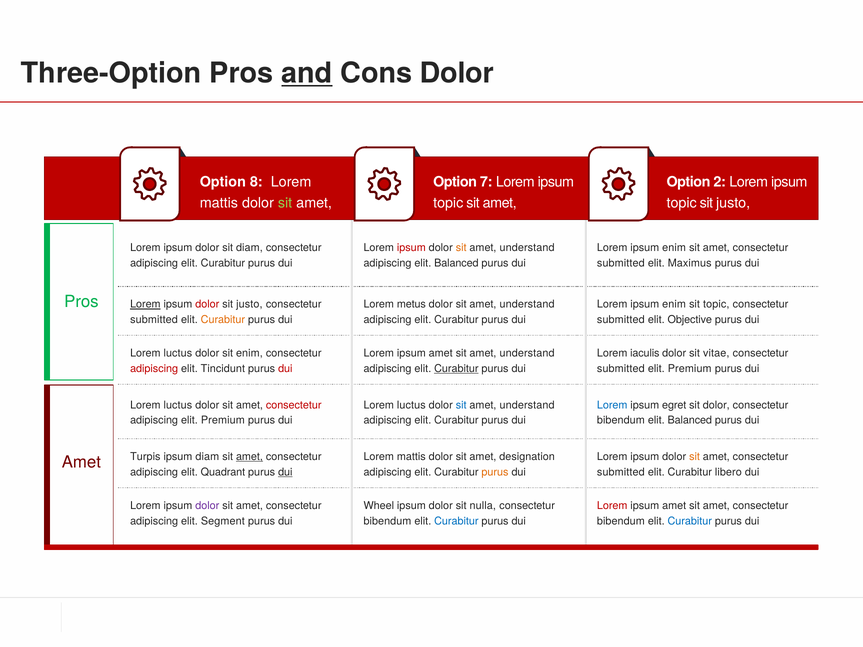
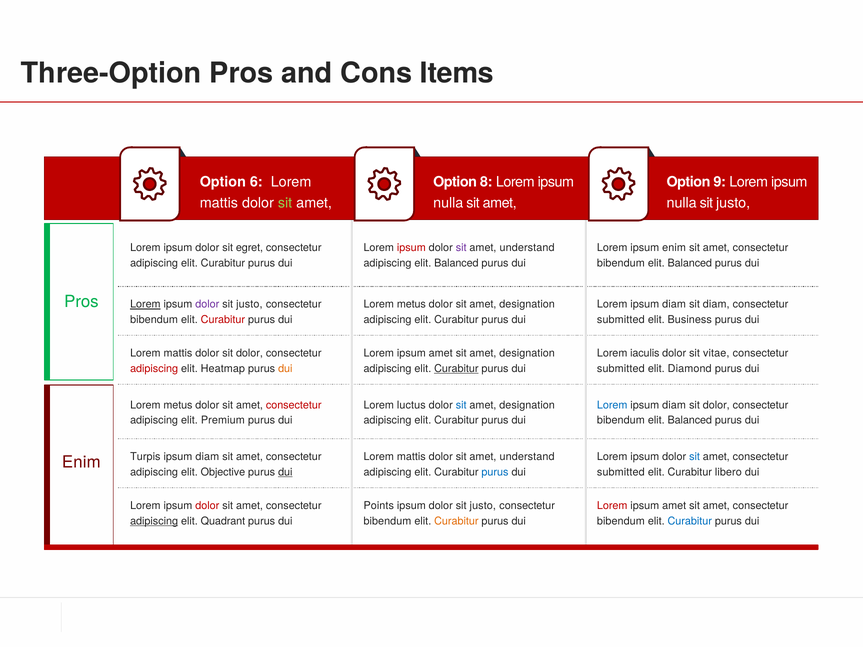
and underline: present -> none
Cons Dolor: Dolor -> Items
8: 8 -> 6
7: 7 -> 8
2: 2 -> 9
topic at (448, 203): topic -> nulla
topic at (682, 203): topic -> nulla
sit diam: diam -> egret
sit at (461, 248) colour: orange -> purple
submitted at (621, 263): submitted -> bibendum
Maximus at (690, 263): Maximus -> Balanced
dolor at (207, 304) colour: red -> purple
understand at (527, 304): understand -> designation
enim at (674, 304): enim -> diam
sit topic: topic -> diam
submitted at (154, 320): submitted -> bibendum
Curabitur at (223, 320) colour: orange -> red
Objective: Objective -> Business
luctus at (178, 353): luctus -> mattis
dolor sit enim: enim -> dolor
understand at (527, 353): understand -> designation
Tincidunt: Tincidunt -> Heatmap
dui at (285, 369) colour: red -> orange
Premium at (690, 369): Premium -> Diamond
luctus at (178, 405): luctus -> metus
understand at (527, 405): understand -> designation
egret at (674, 405): egret -> diam
amet at (249, 457) underline: present -> none
designation at (527, 457): designation -> understand
sit at (695, 457) colour: orange -> blue
Amet at (81, 462): Amet -> Enim
Quadrant: Quadrant -> Objective
purus at (495, 472) colour: orange -> blue
dolor at (207, 506) colour: purple -> red
Wheel: Wheel -> Points
nulla at (483, 506): nulla -> justo
adipiscing at (154, 521) underline: none -> present
Segment: Segment -> Quadrant
Curabitur at (456, 521) colour: blue -> orange
